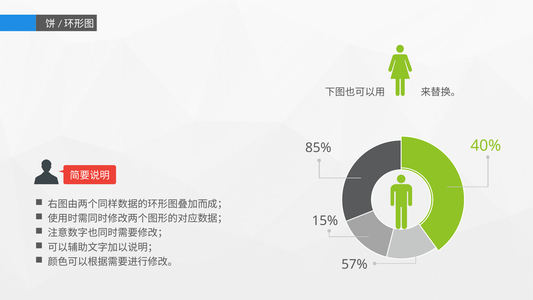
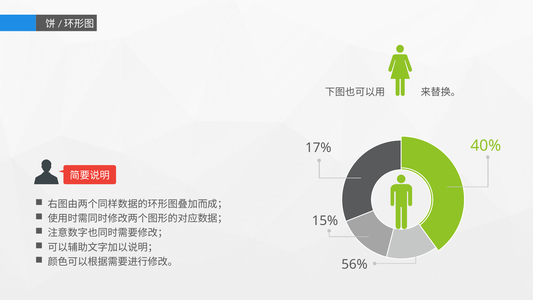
85%: 85% -> 17%
57%: 57% -> 56%
